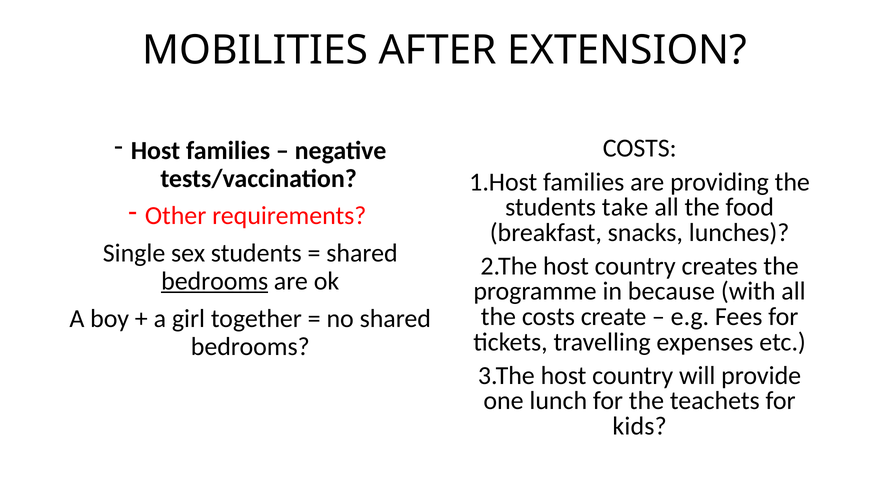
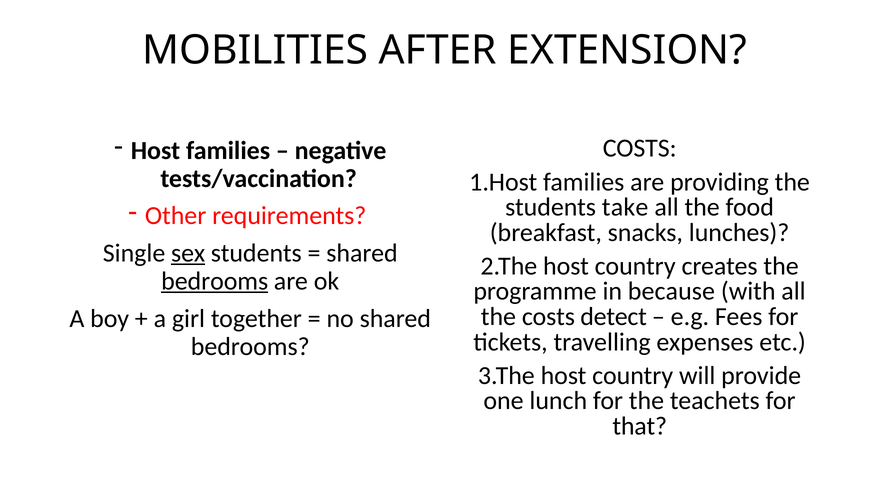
sex underline: none -> present
create: create -> detect
kids: kids -> that
